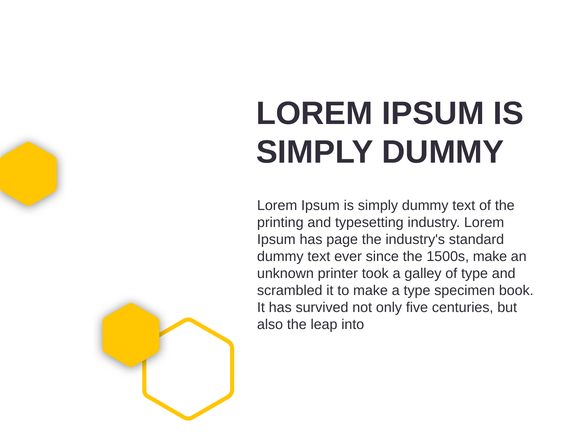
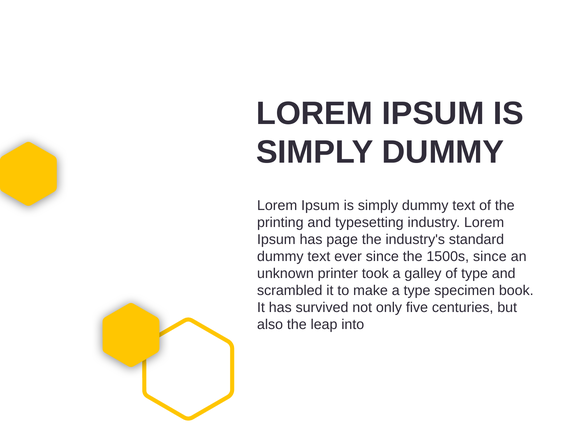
1500s make: make -> since
